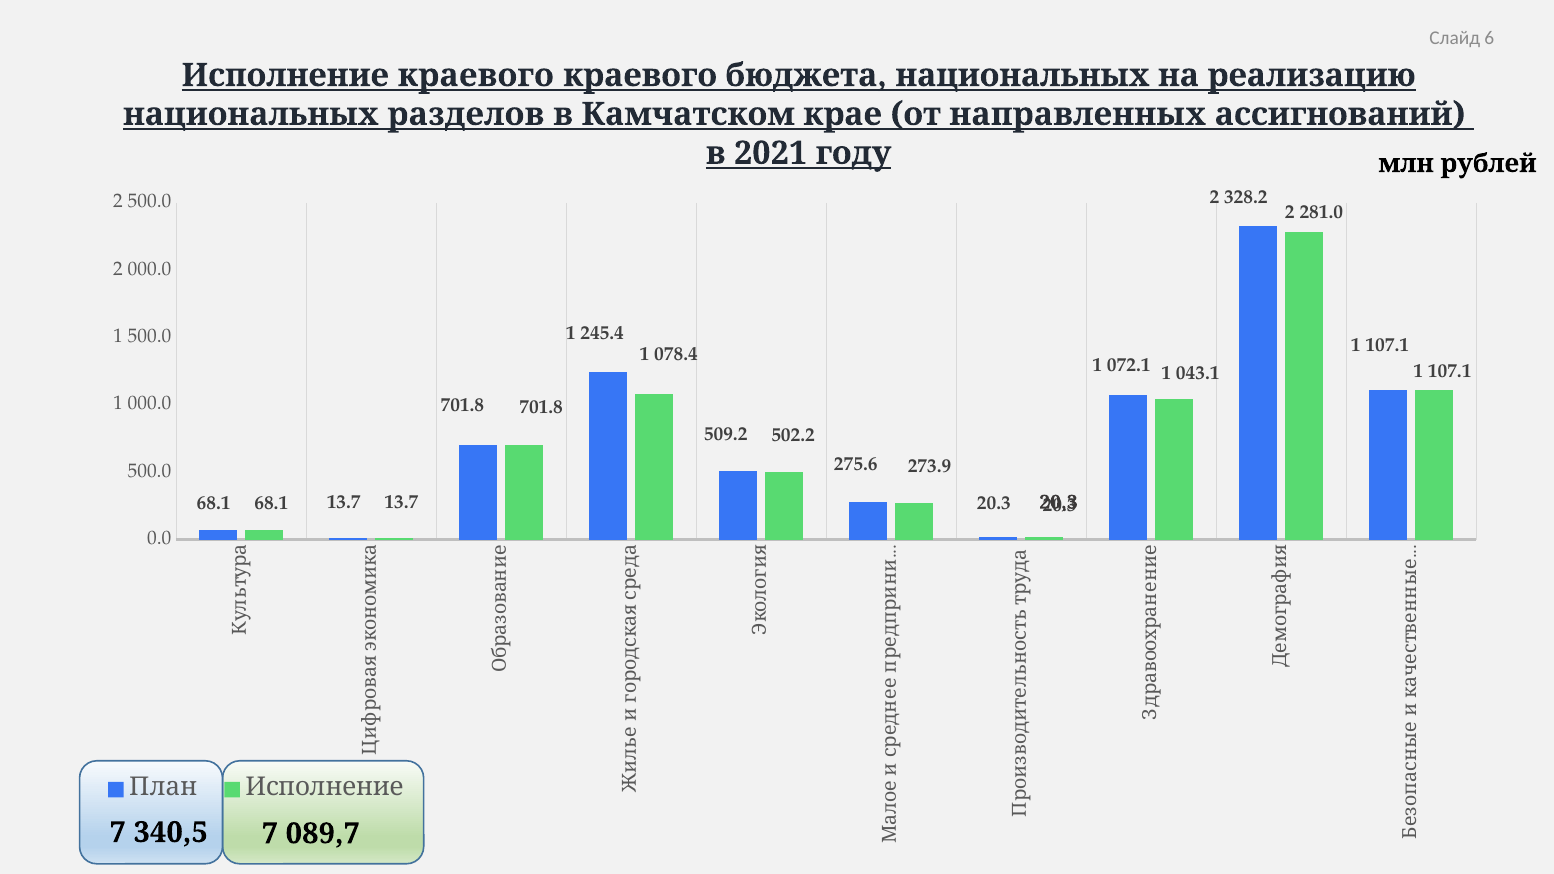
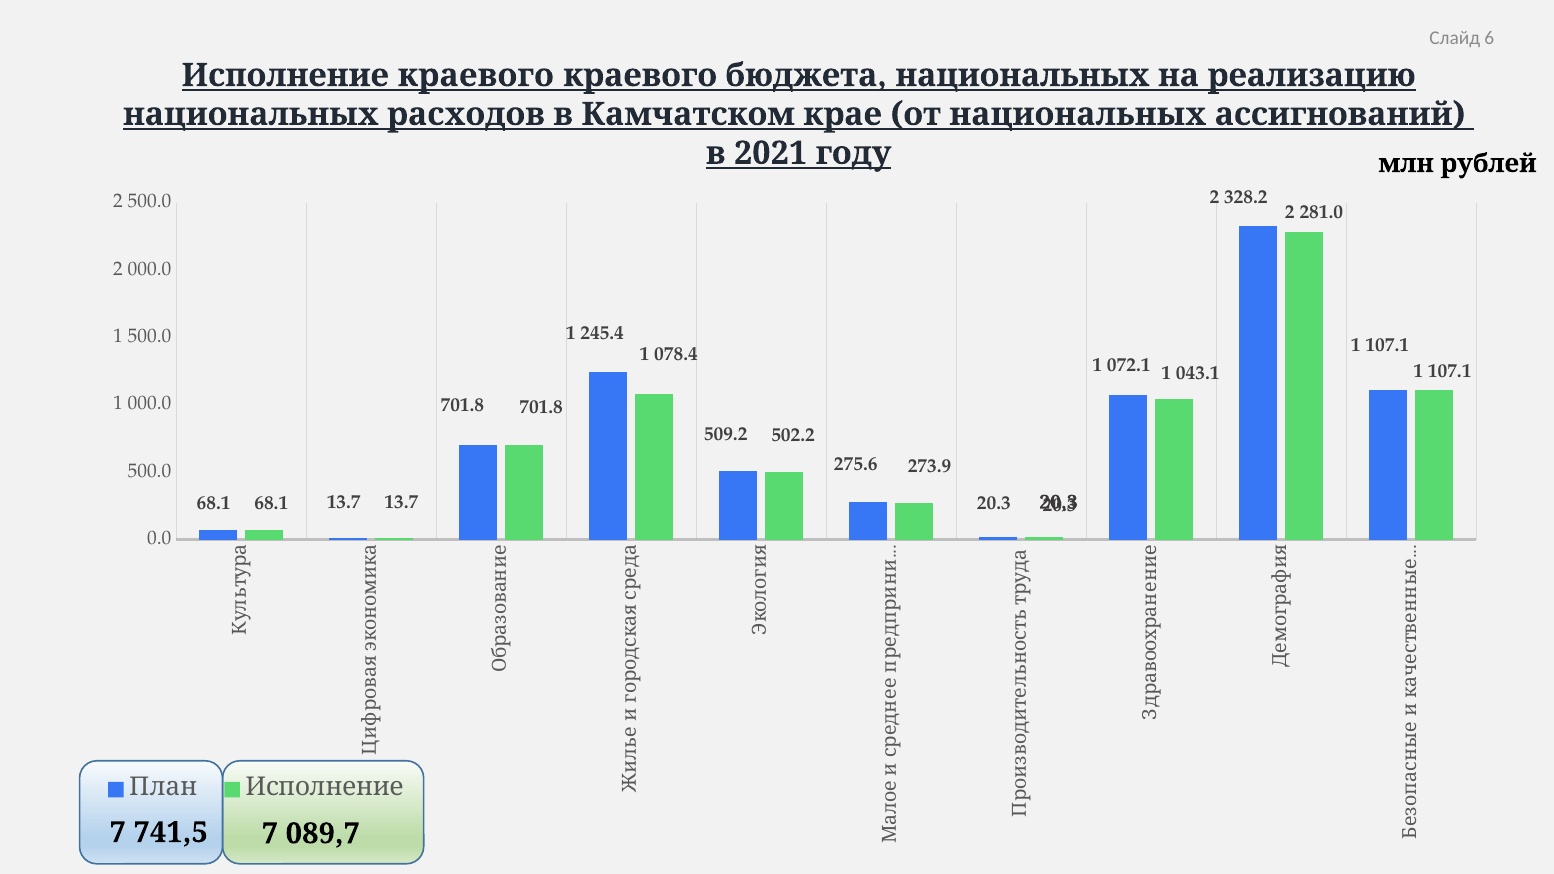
разделов: разделов -> расходов
от направленных: направленных -> национальных
340,5: 340,5 -> 741,5
